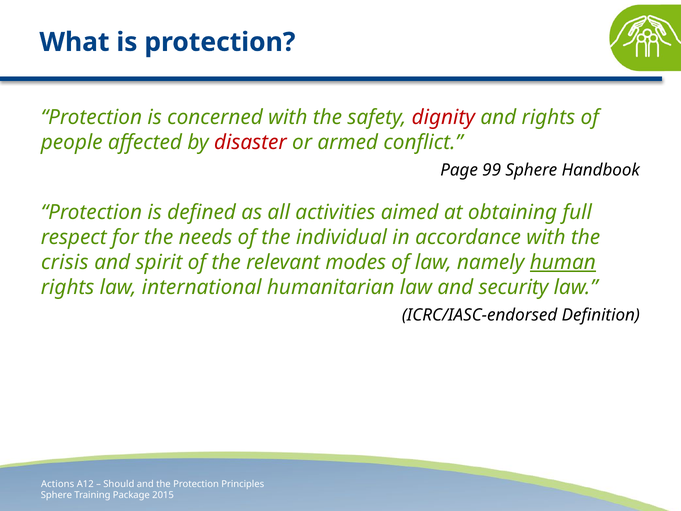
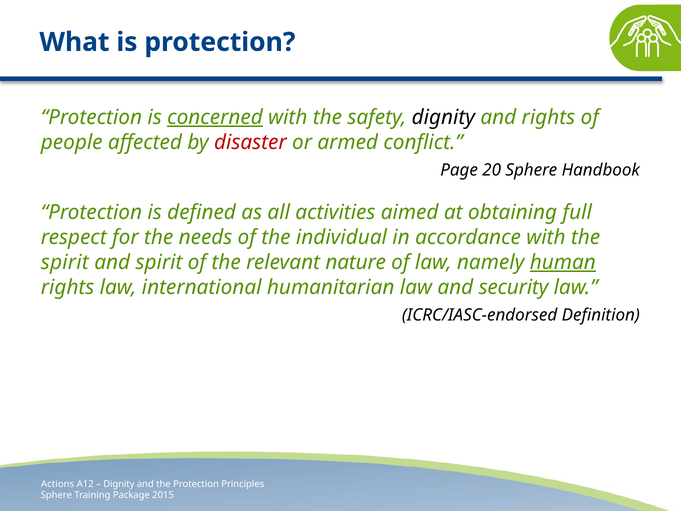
concerned underline: none -> present
dignity at (443, 117) colour: red -> black
99: 99 -> 20
crisis at (65, 262): crisis -> spirit
modes: modes -> nature
Should at (119, 484): Should -> Dignity
